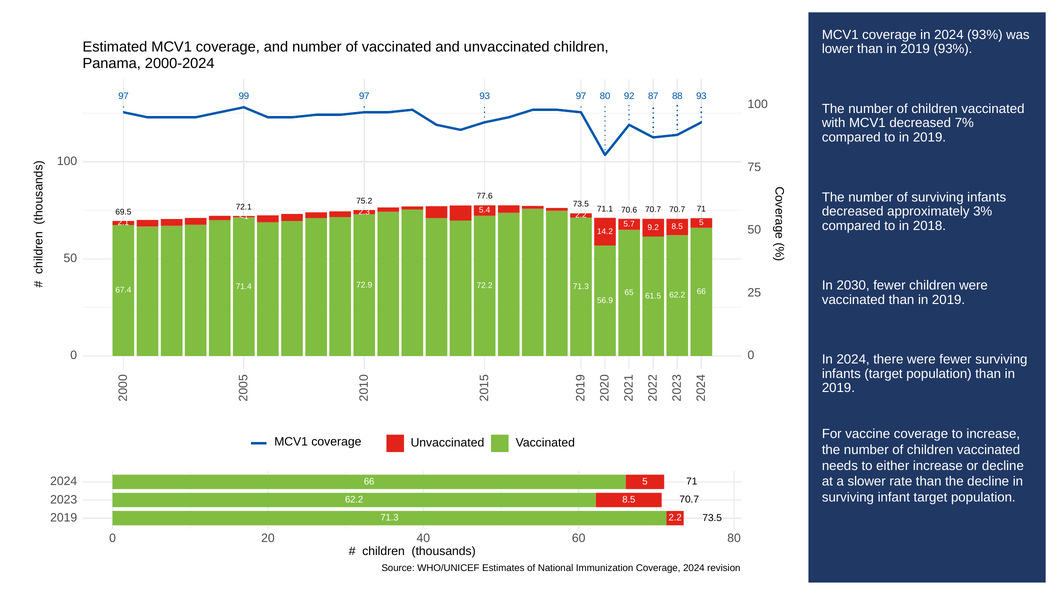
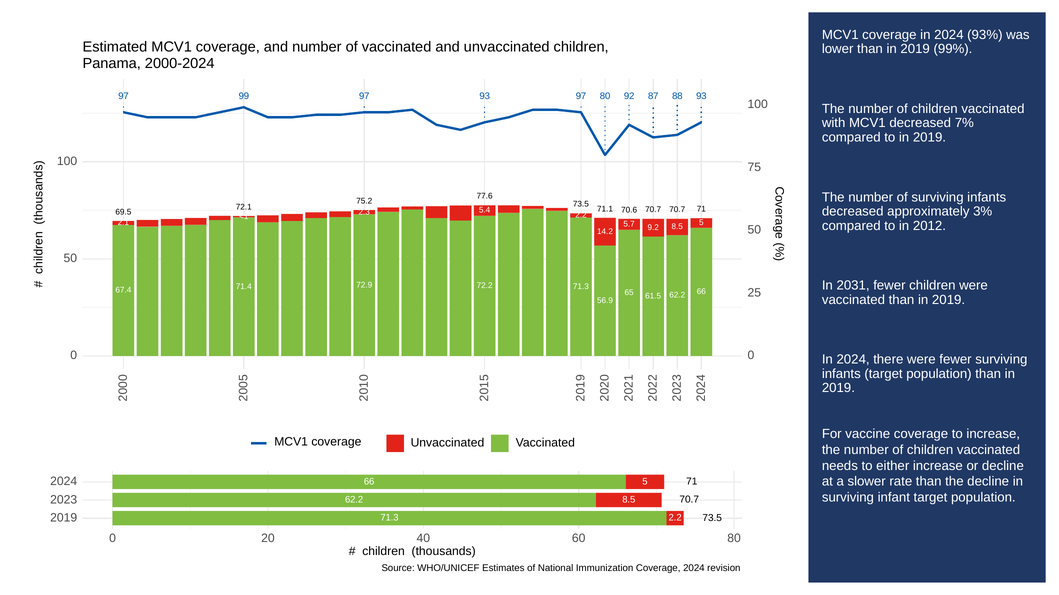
2019 93%: 93% -> 99%
2018: 2018 -> 2012
2030: 2030 -> 2031
